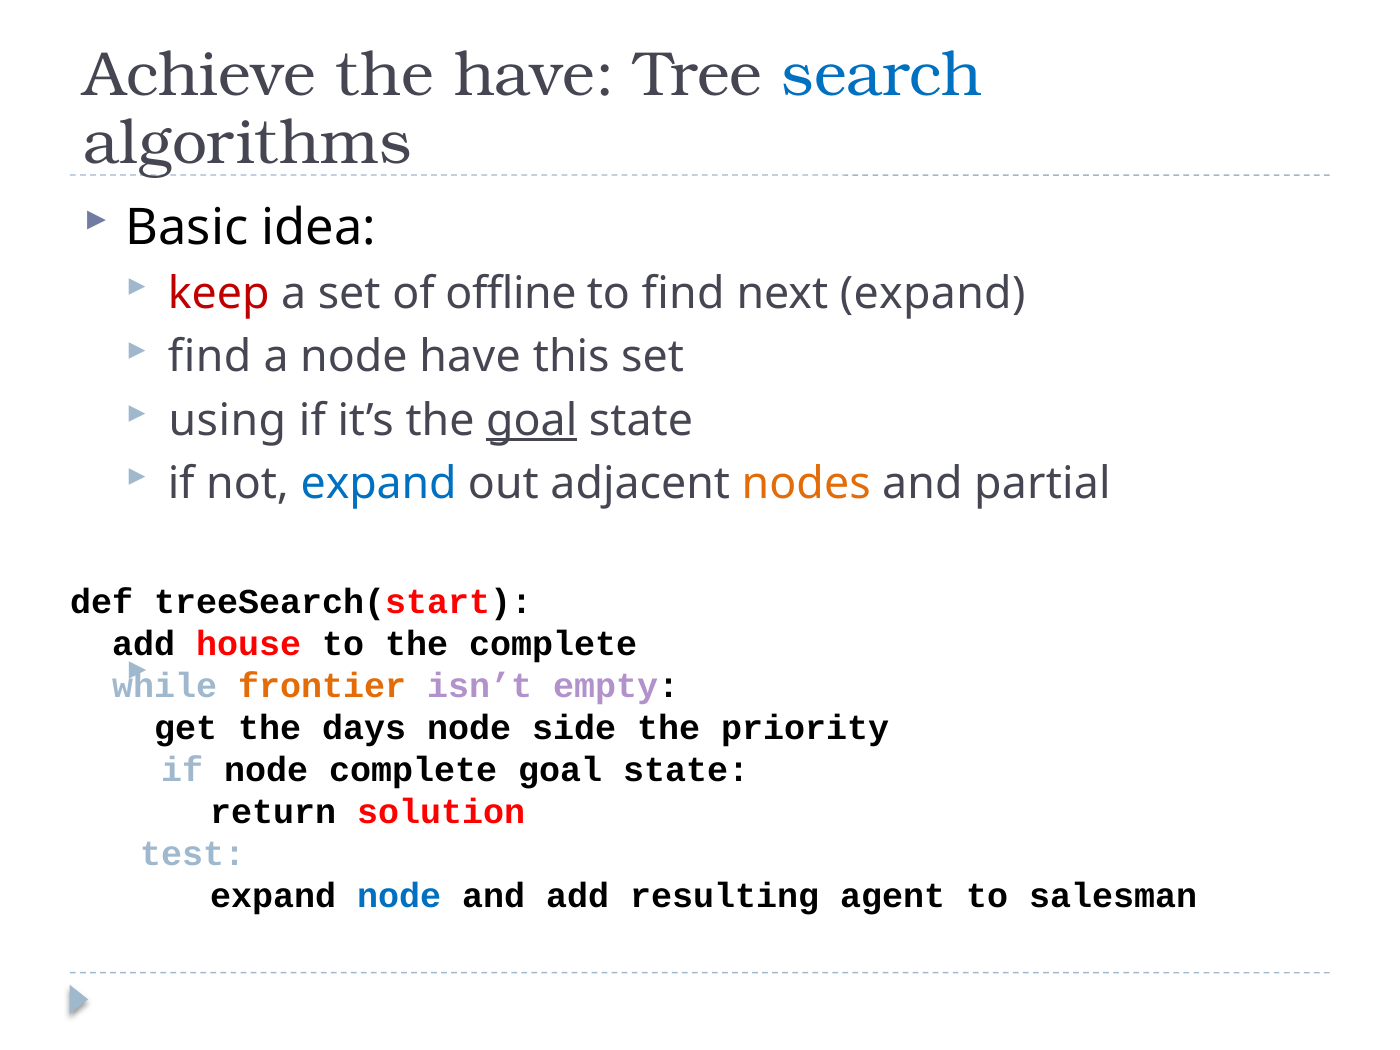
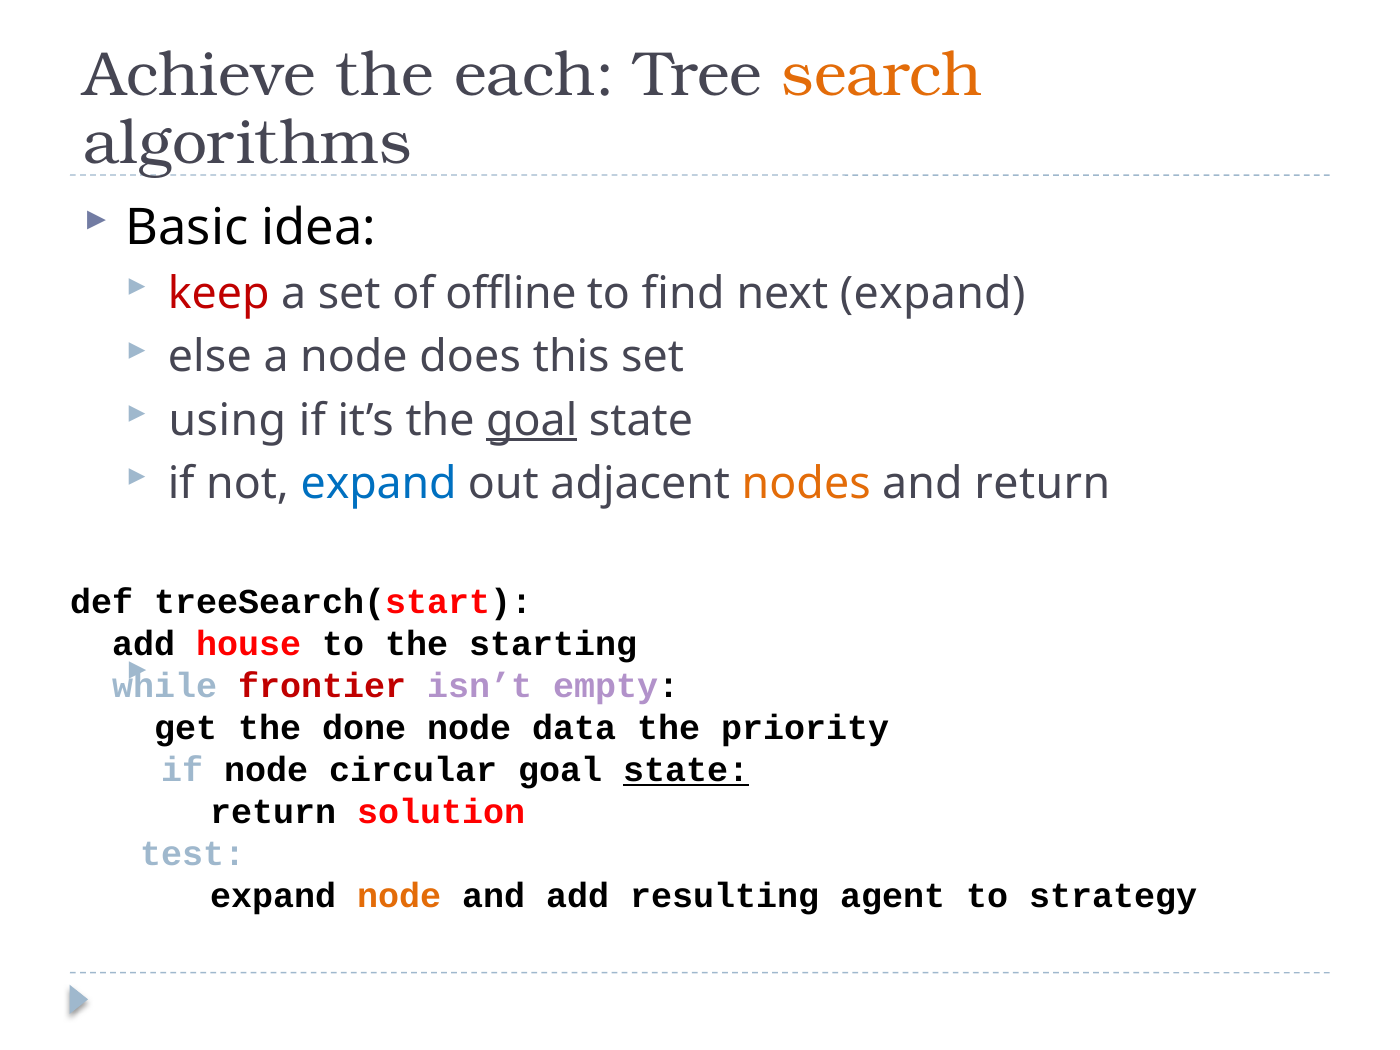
the have: have -> each
search colour: blue -> orange
find at (210, 357): find -> else
node have: have -> does
and partial: partial -> return
the complete: complete -> starting
frontier colour: orange -> red
days: days -> done
side: side -> data
node complete: complete -> circular
state at (686, 770) underline: none -> present
node at (399, 896) colour: blue -> orange
salesman: salesman -> strategy
